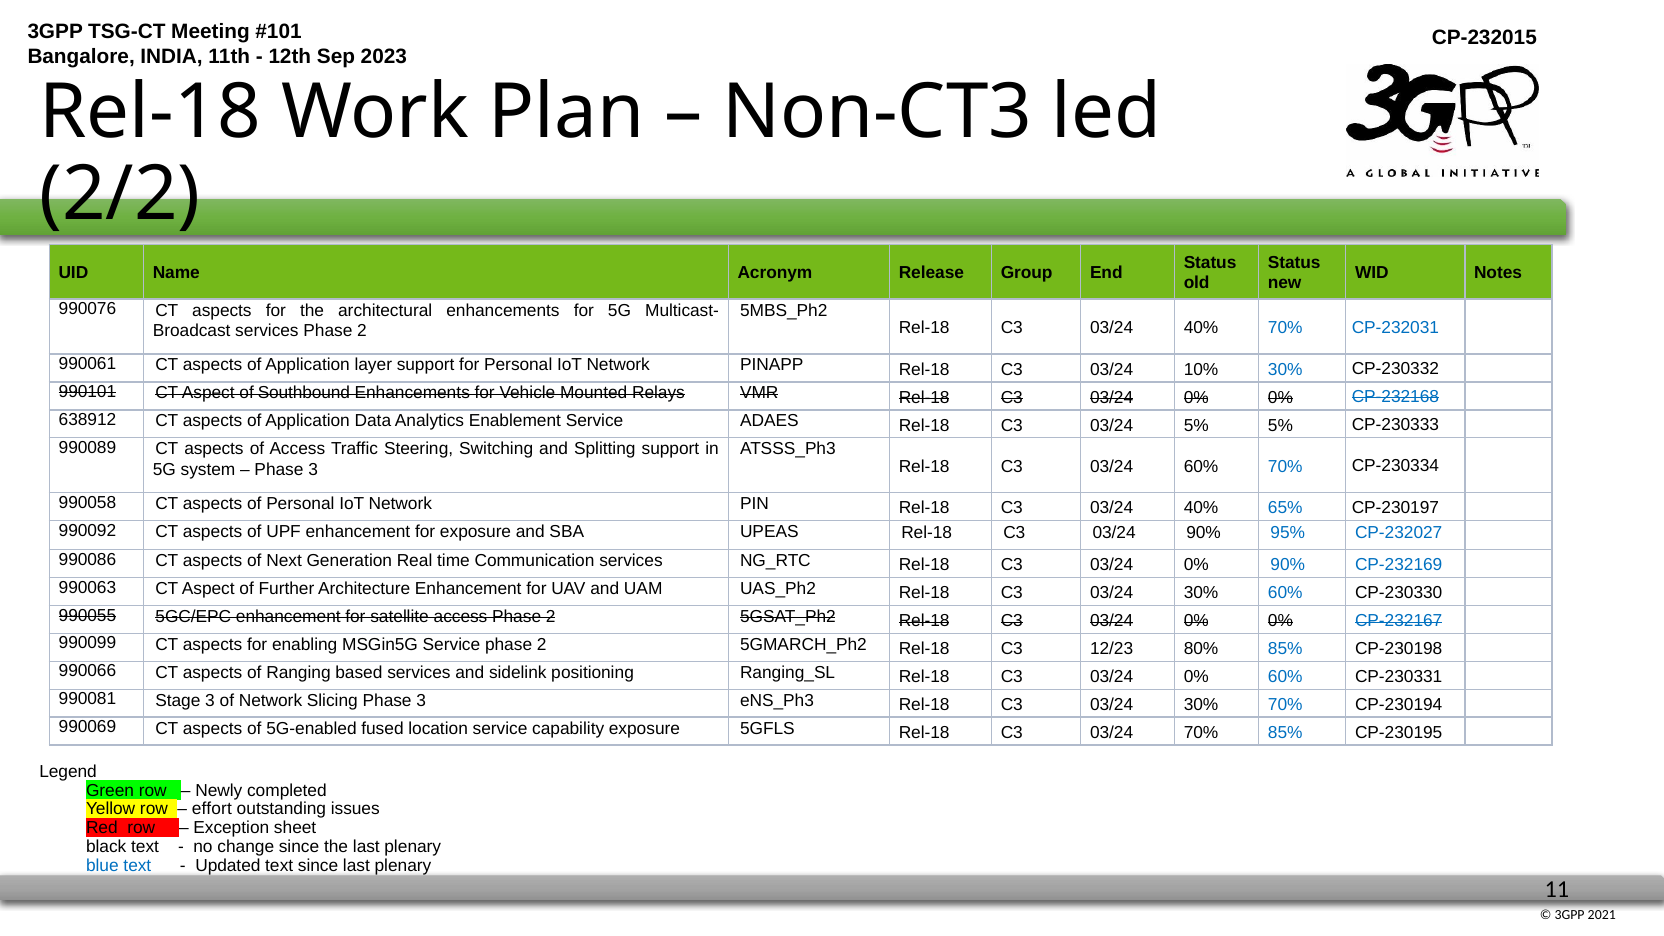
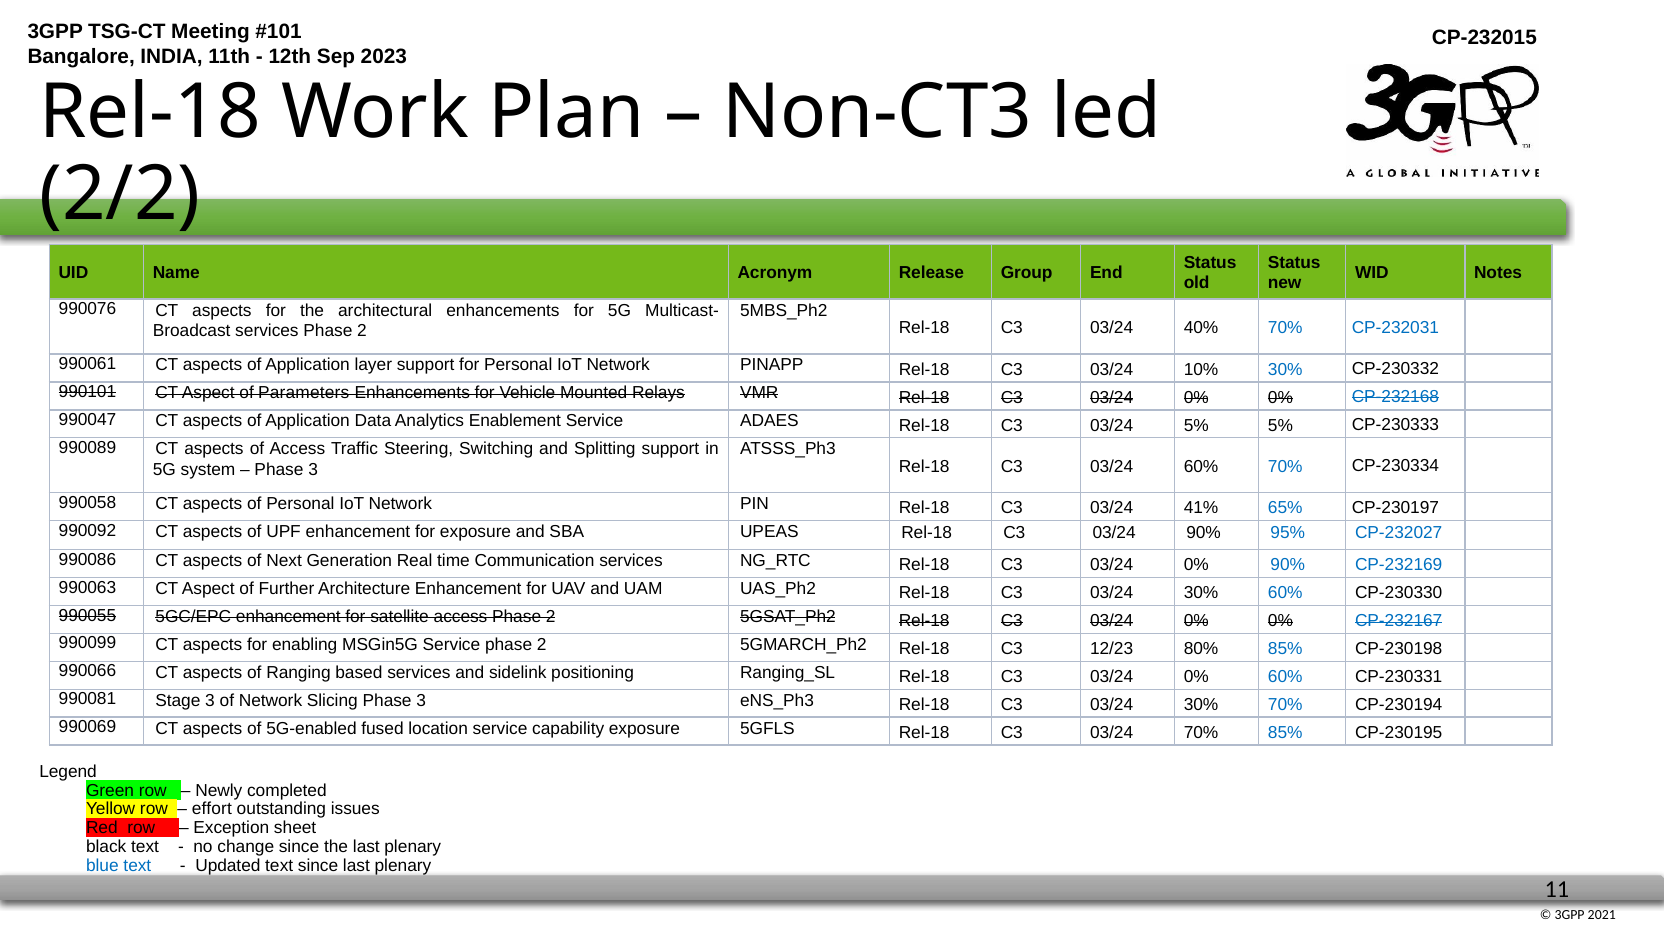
Southbound: Southbound -> Parameters
638912: 638912 -> 990047
40% at (1201, 508): 40% -> 41%
